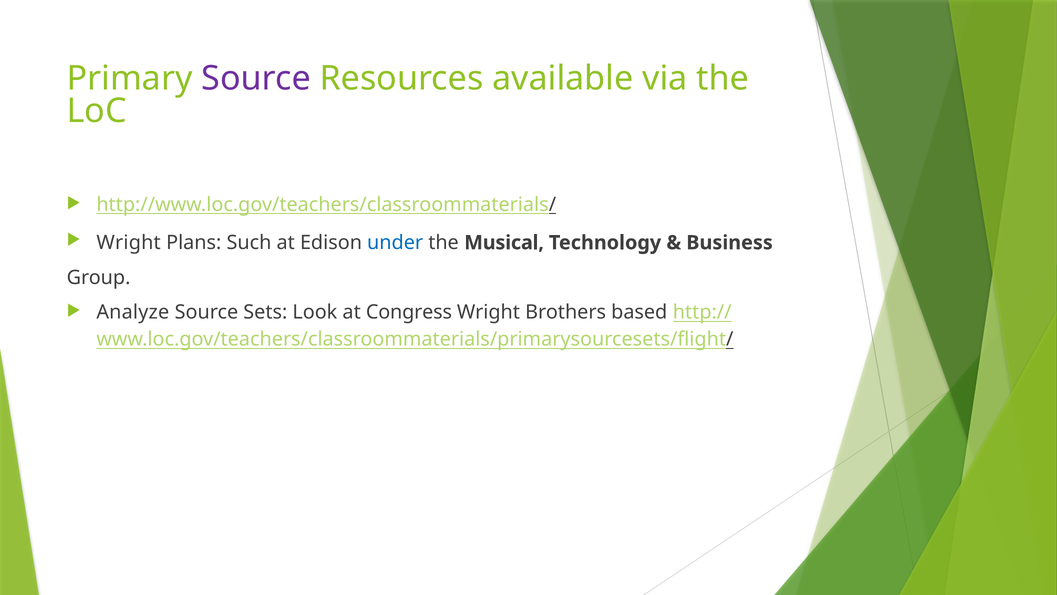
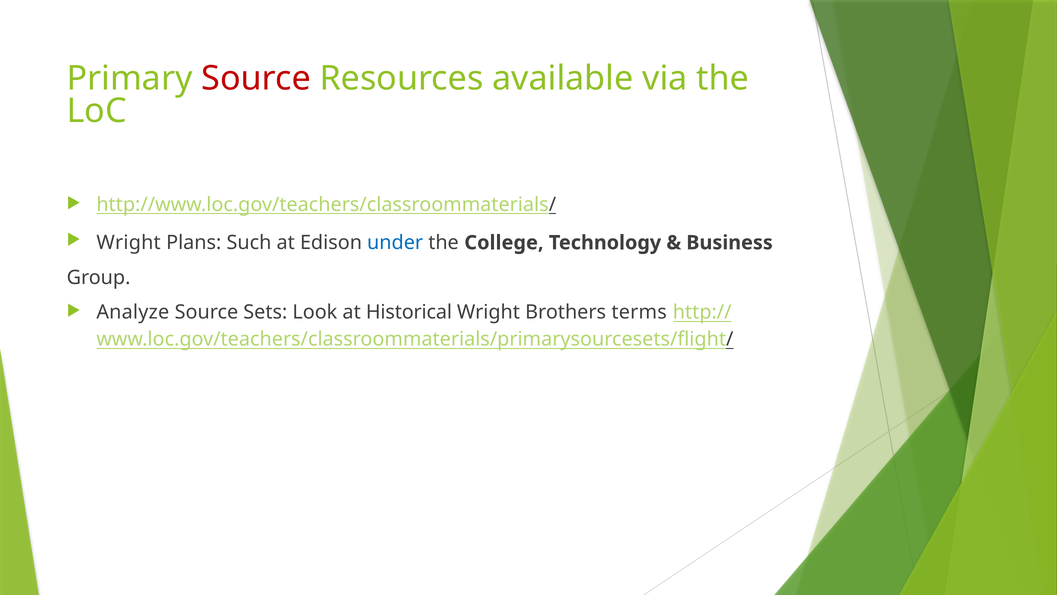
Source at (256, 78) colour: purple -> red
Musical: Musical -> College
Congress: Congress -> Historical
based: based -> terms
